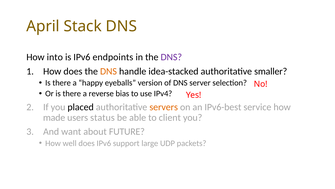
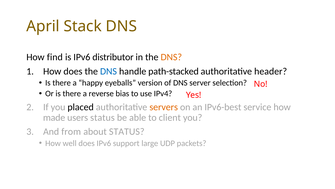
into: into -> find
endpoints: endpoints -> distributor
DNS at (171, 57) colour: purple -> orange
DNS at (109, 71) colour: orange -> blue
idea-stacked: idea-stacked -> path-stacked
smaller: smaller -> header
want: want -> from
about FUTURE: FUTURE -> STATUS
